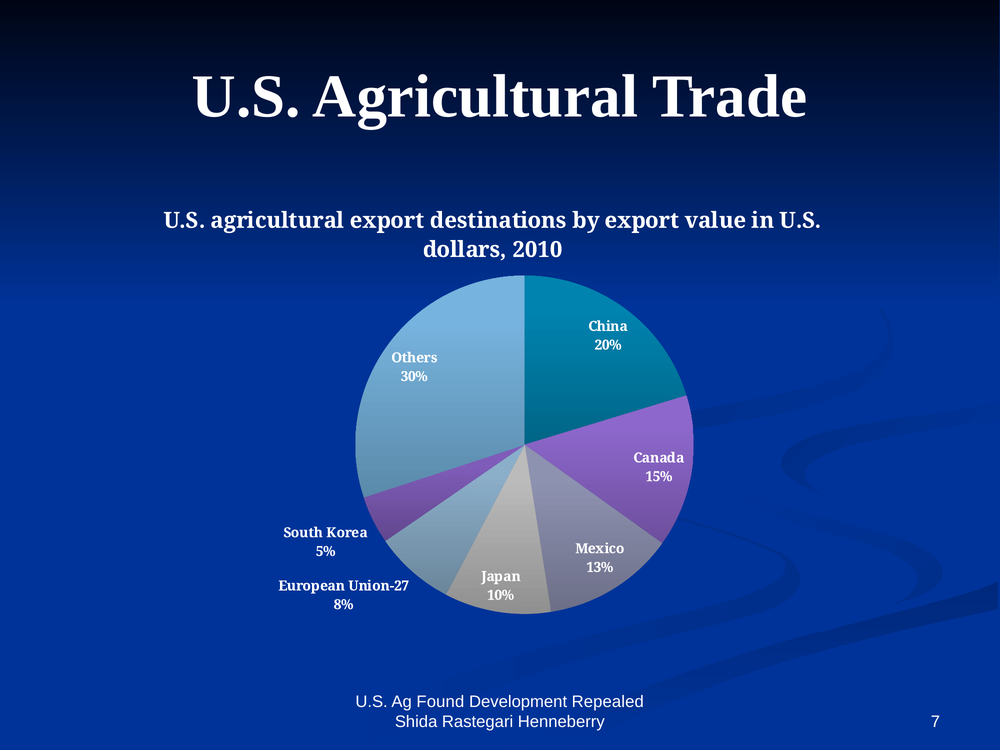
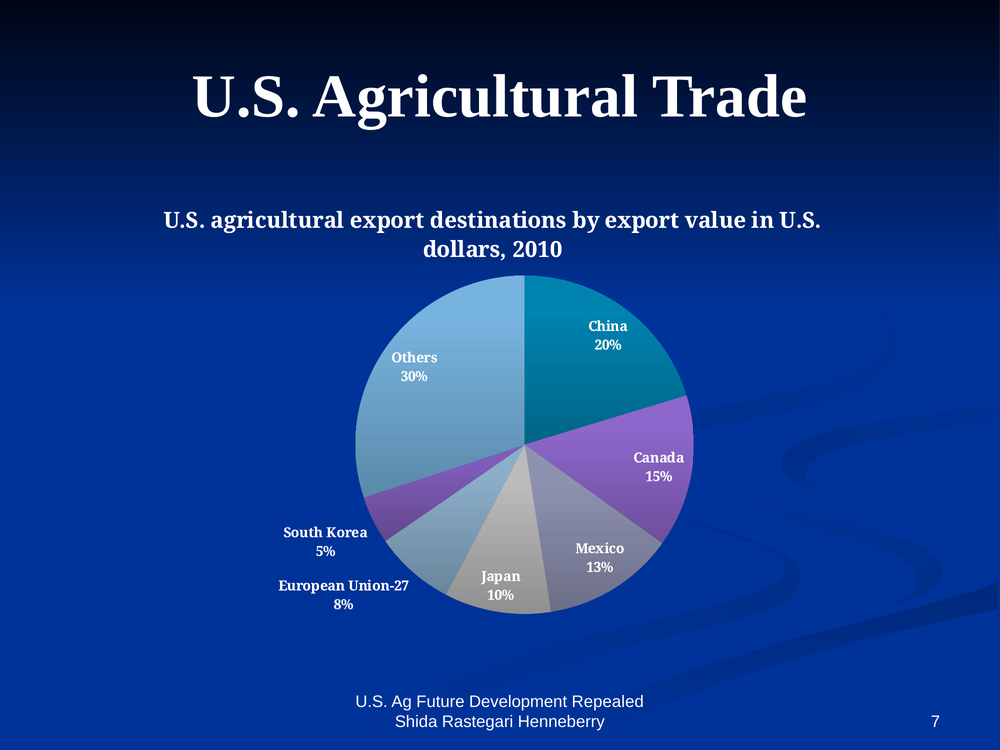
Found: Found -> Future
